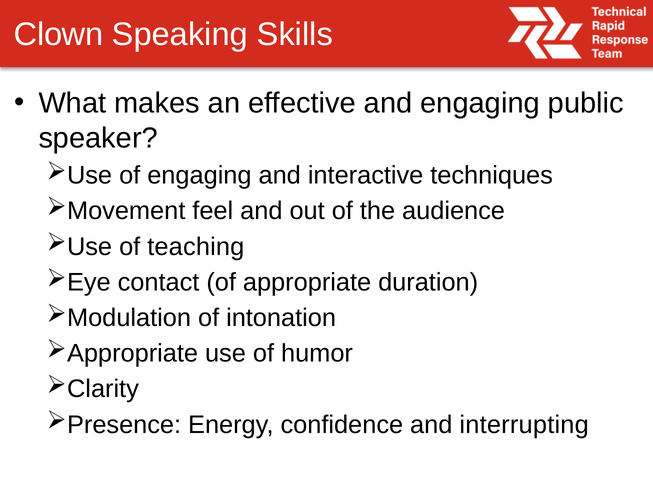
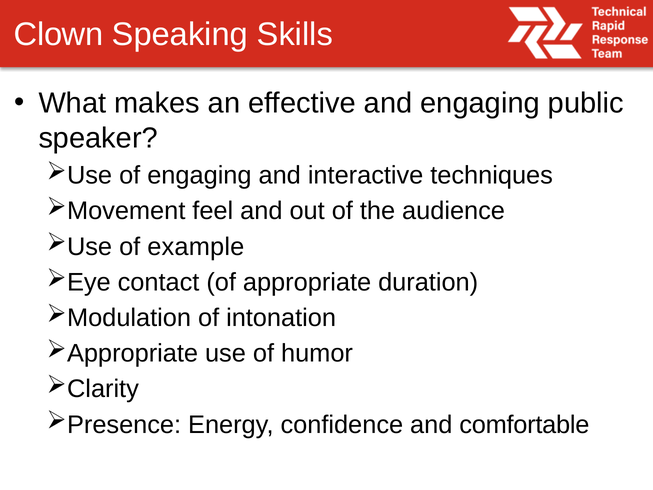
teaching: teaching -> example
interrupting: interrupting -> comfortable
